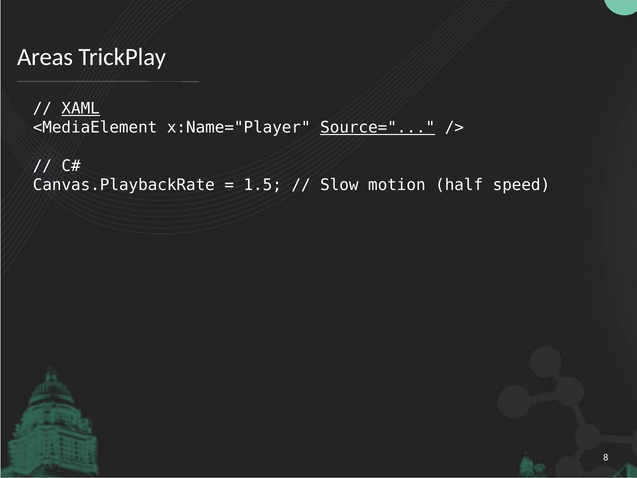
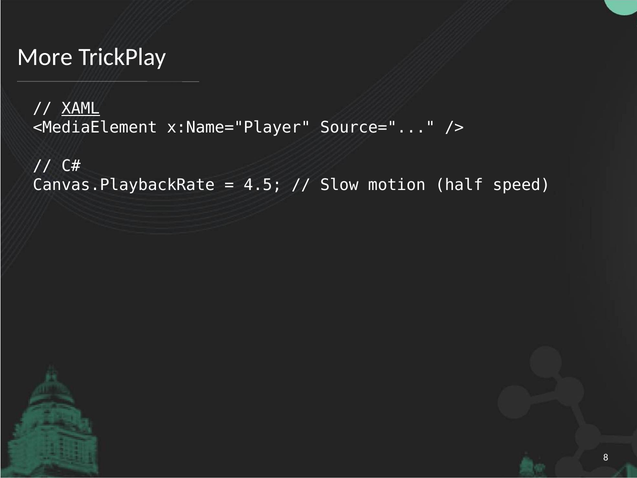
Areas: Areas -> More
Source= underline: present -> none
1.5: 1.5 -> 4.5
